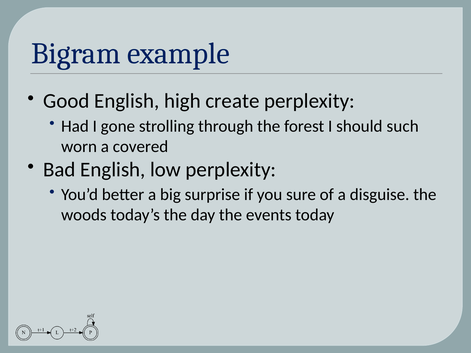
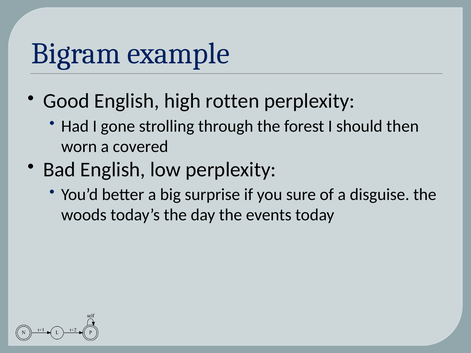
create: create -> rotten
such: such -> then
